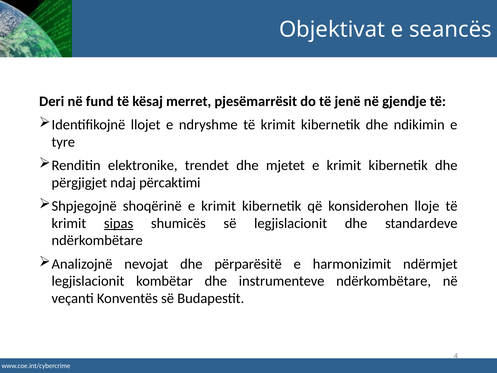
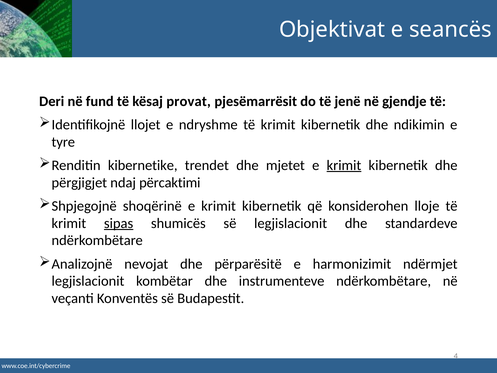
merret: merret -> provat
elektronike: elektronike -> kibernetike
krimit at (344, 165) underline: none -> present
